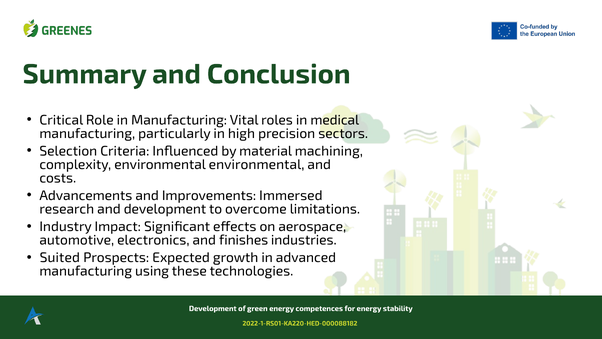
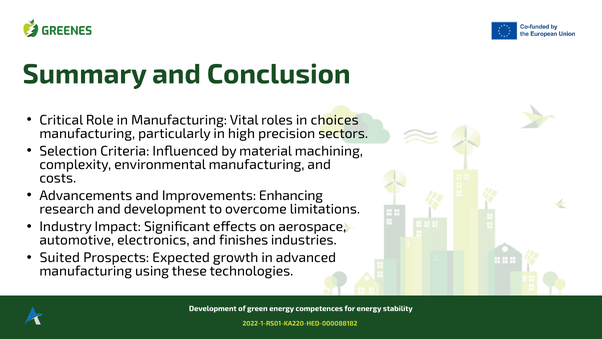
medical: medical -> choices
environmental environmental: environmental -> manufacturing
Immersed: Immersed -> Enhancing
